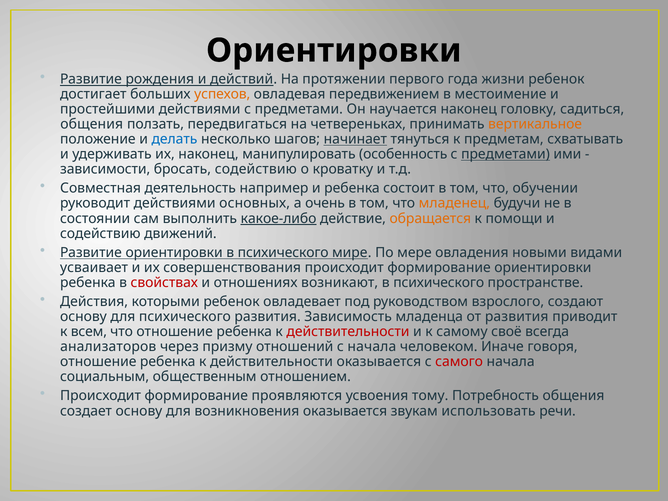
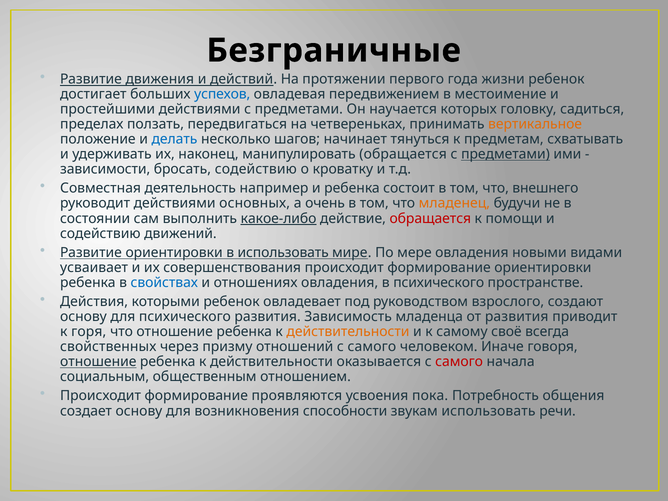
Ориентировки at (334, 51): Ориентировки -> Безграничные
рождения: рождения -> движения
успехов colour: orange -> blue
научается наконец: наконец -> которых
общения at (92, 124): общения -> пределах
начинает underline: present -> none
манипулировать особенность: особенность -> обращается
обучении: обучении -> внешнего
обращается at (430, 218) colour: orange -> red
ориентировки в психического: психического -> использовать
свойствах colour: red -> blue
отношениях возникают: возникают -> овладения
всем: всем -> горя
действительности at (348, 332) colour: red -> orange
анализаторов: анализаторов -> свойственных
отношений с начала: начала -> самого
отношение at (98, 362) underline: none -> present
тому: тому -> пока
возникновения оказывается: оказывается -> способности
